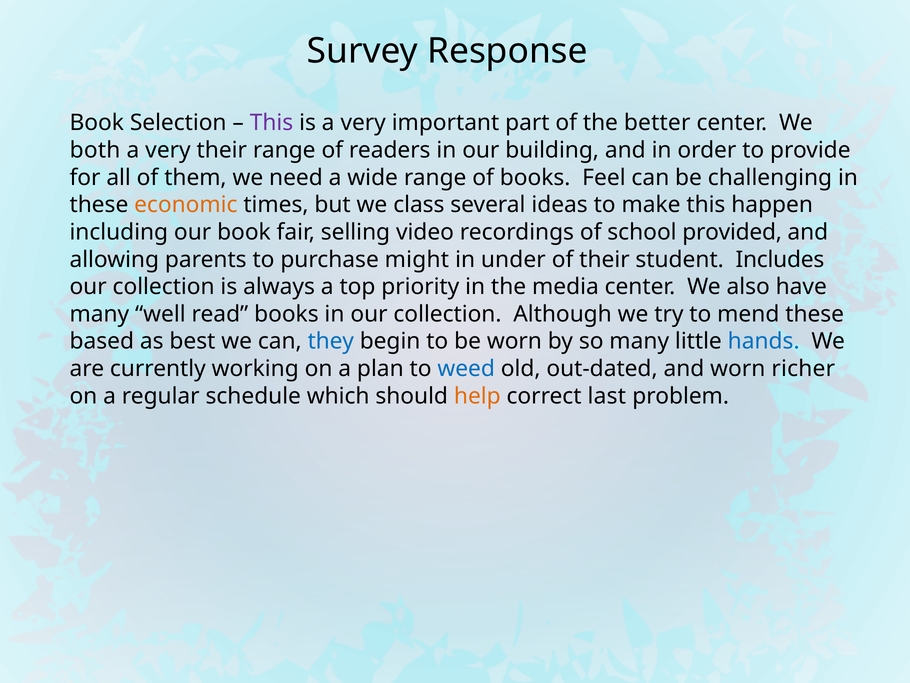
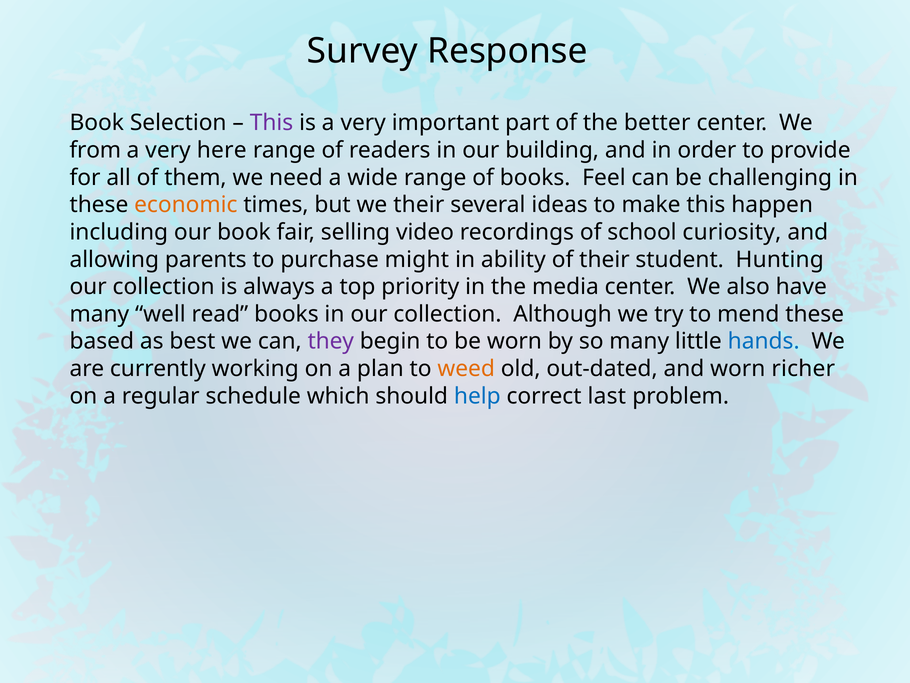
both: both -> from
very their: their -> here
we class: class -> their
provided: provided -> curiosity
under: under -> ability
Includes: Includes -> Hunting
they colour: blue -> purple
weed colour: blue -> orange
help colour: orange -> blue
